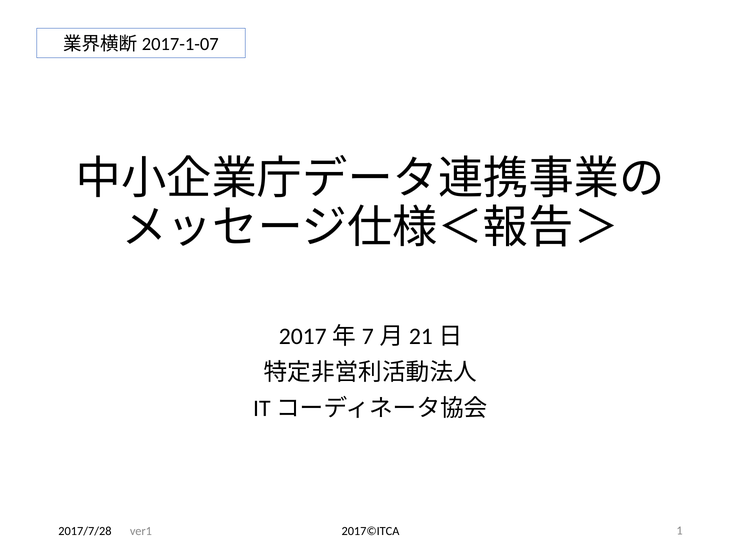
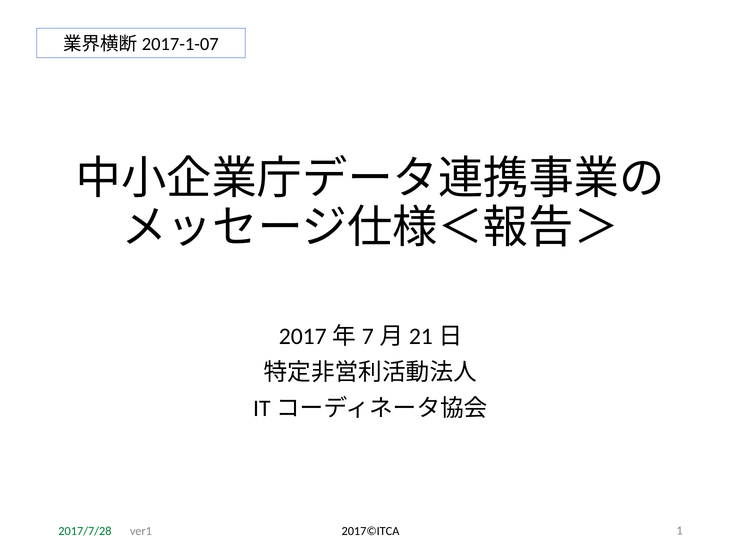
2017/7/28 colour: black -> green
